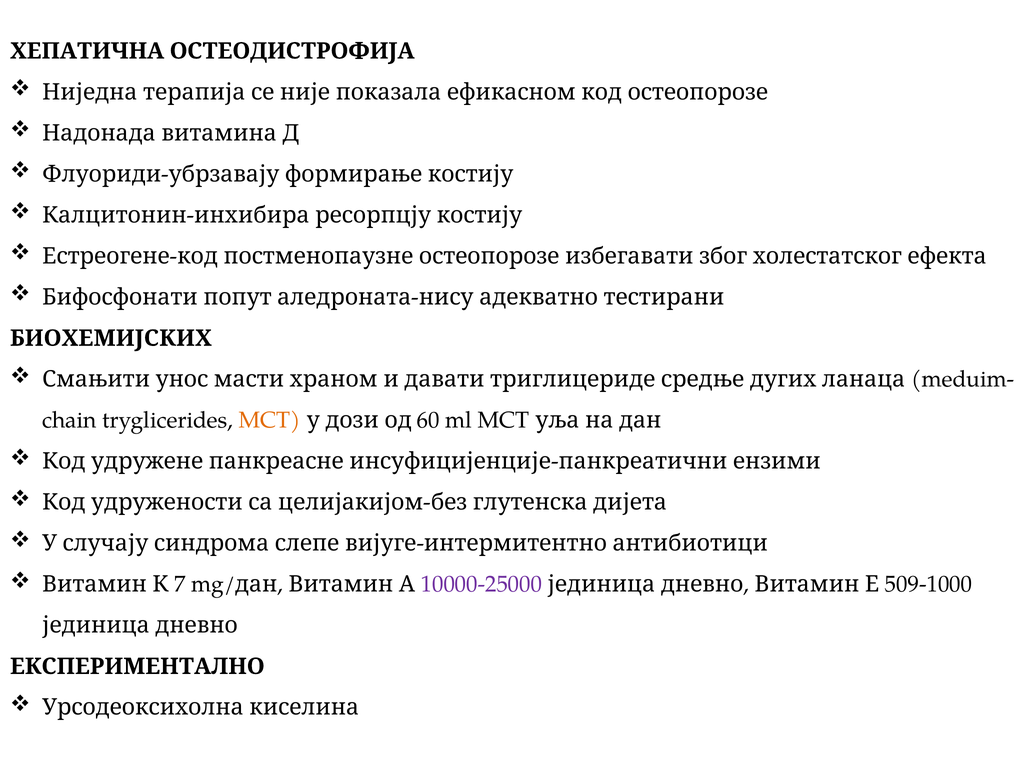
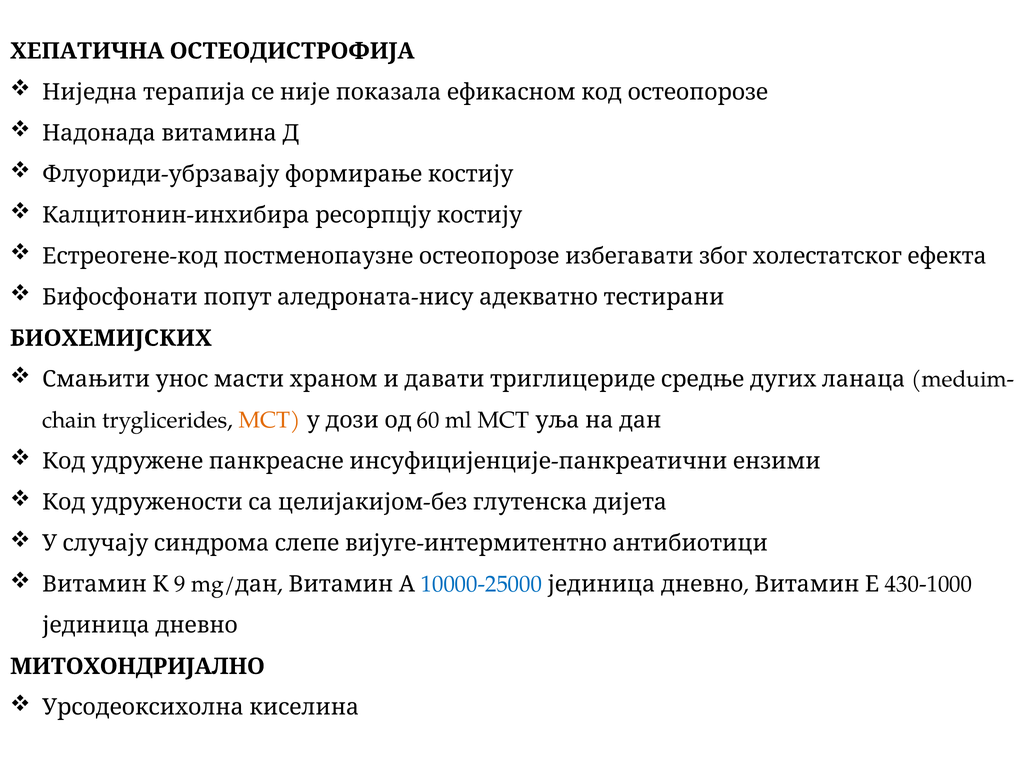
7: 7 -> 9
10000-25000 colour: purple -> blue
509-1000: 509-1000 -> 430-1000
ЕКСПЕРИМЕНТАЛНО: ЕКСПЕРИМЕНТАЛНО -> МИТОХОНДРИЈАЛНО
